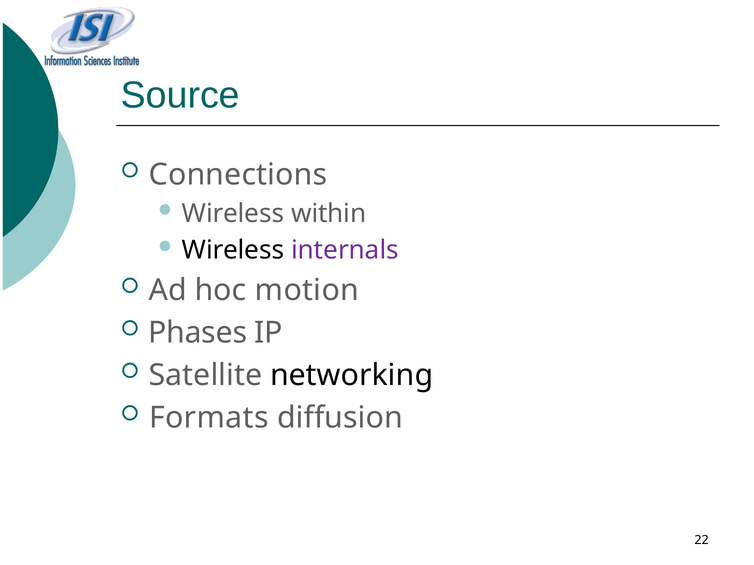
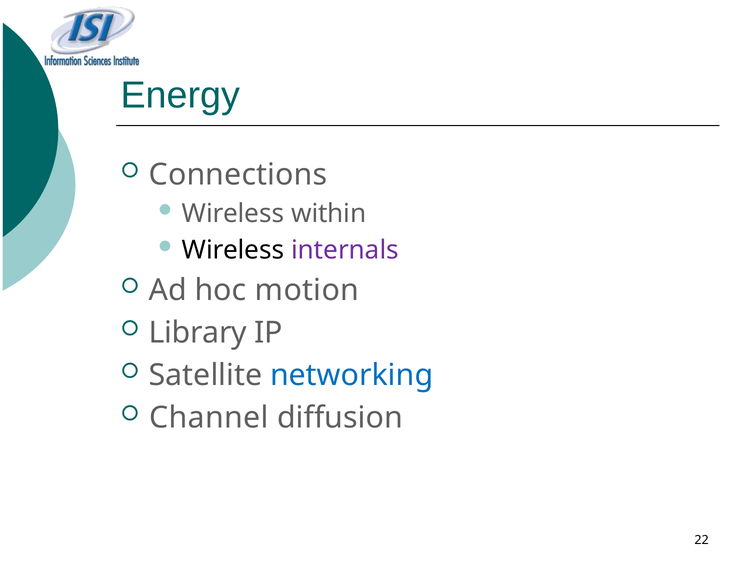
Source: Source -> Energy
Phases: Phases -> Library
networking colour: black -> blue
Formats: Formats -> Channel
